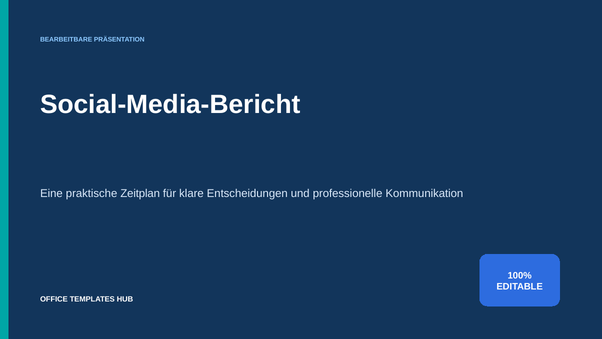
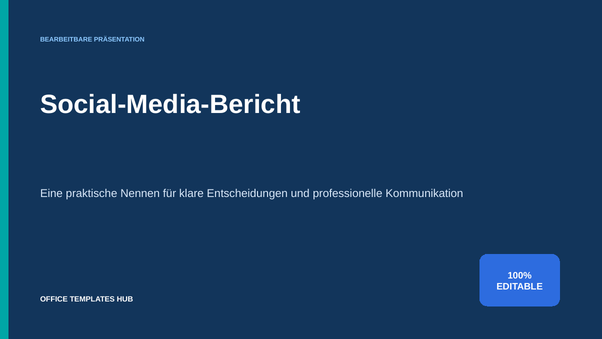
Zeitplan: Zeitplan -> Nennen
